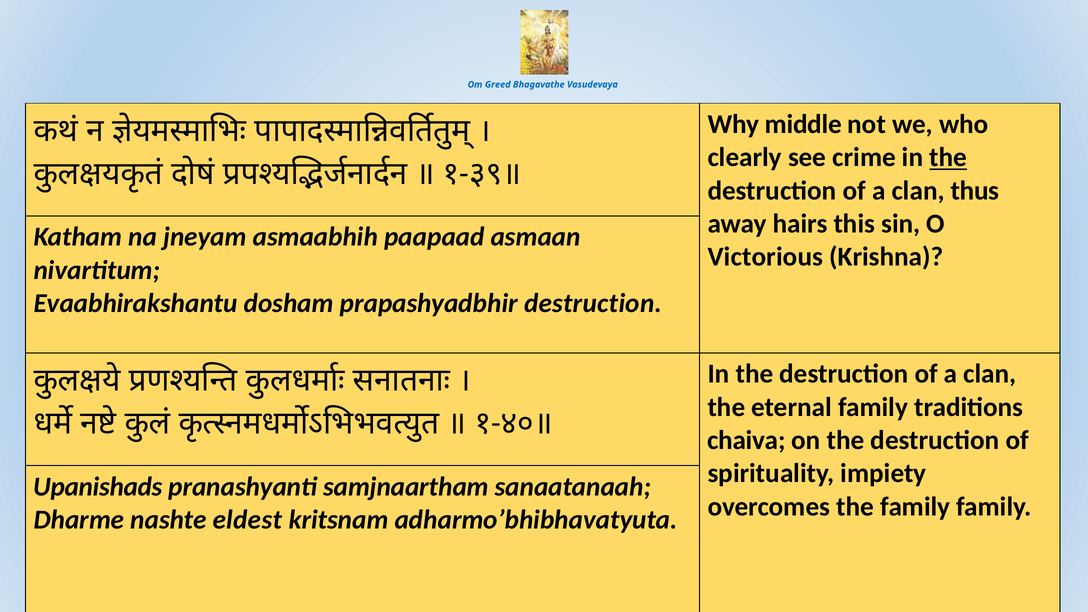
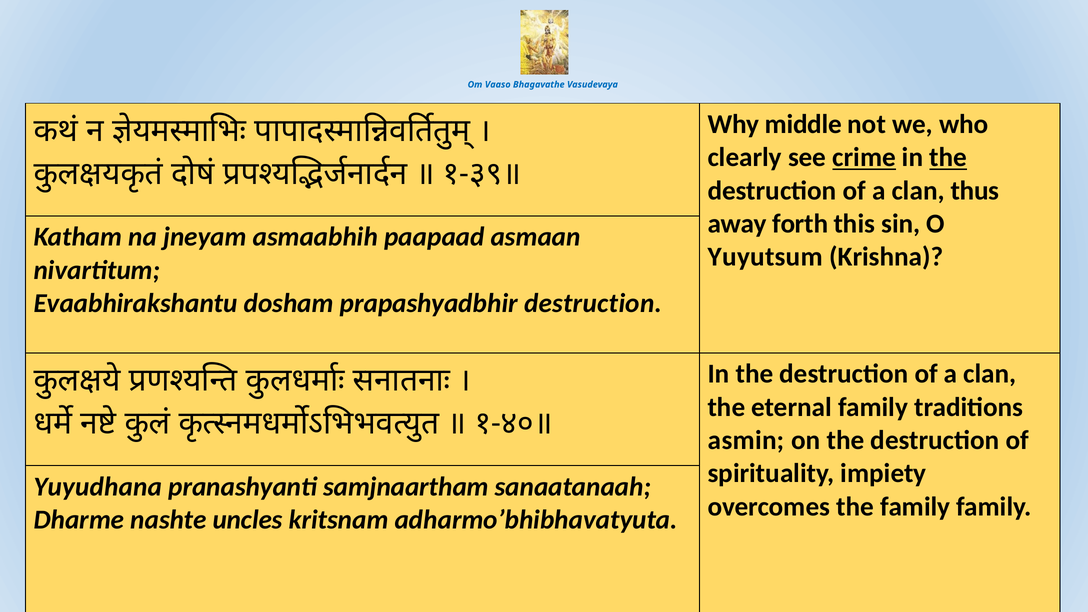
Greed: Greed -> Vaaso
crime underline: none -> present
hairs: hairs -> forth
Victorious: Victorious -> Yuyutsum
chaiva: chaiva -> asmin
Upanishads: Upanishads -> Yuyudhana
eldest: eldest -> uncles
